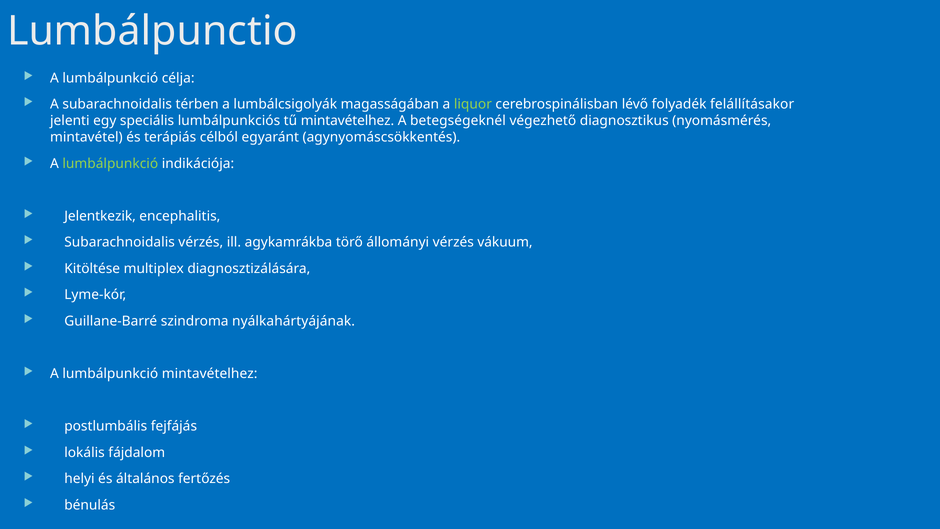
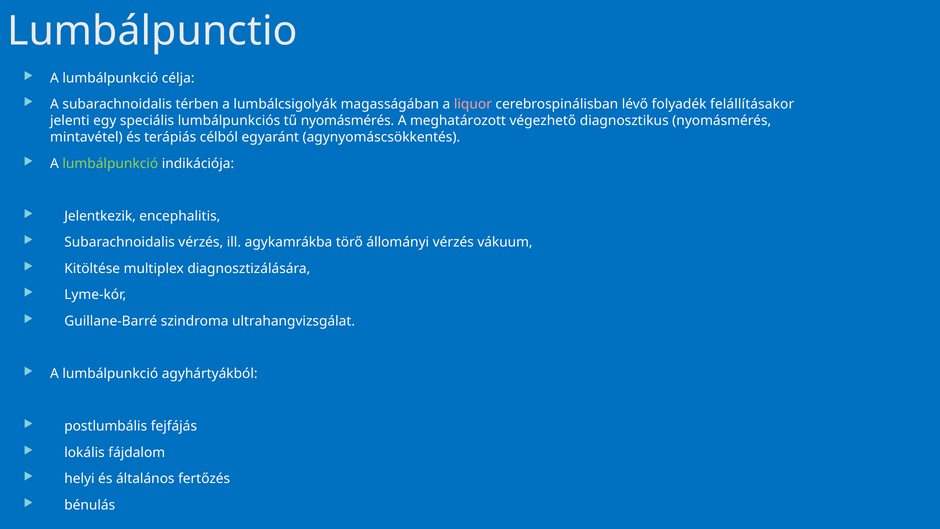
liquor colour: light green -> pink
tű mintavételhez: mintavételhez -> nyomásmérés
betegségeknél: betegségeknél -> meghatározott
nyálkahártyájának: nyálkahártyájának -> ultrahangvizsgálat
lumbálpunkció mintavételhez: mintavételhez -> agyhártyákból
